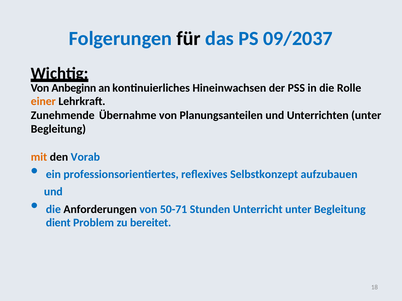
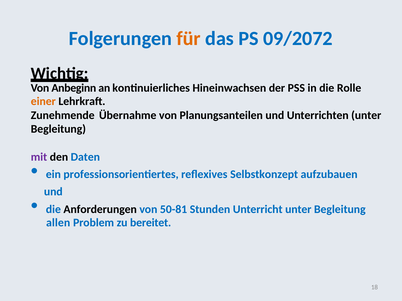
für colour: black -> orange
09/2037: 09/2037 -> 09/2072
mit colour: orange -> purple
Vorab: Vorab -> Daten
50-71: 50-71 -> 50-81
dient: dient -> allen
